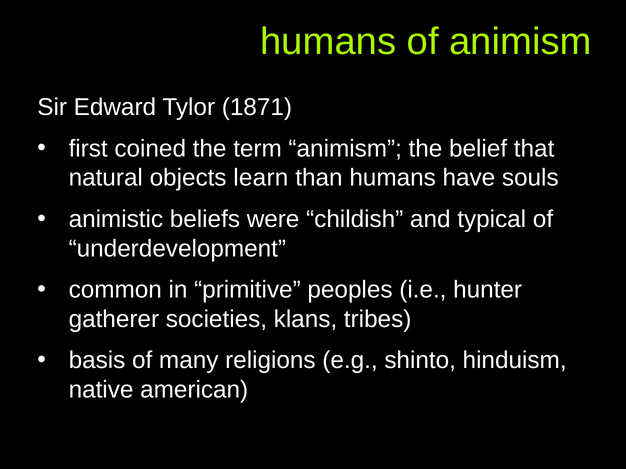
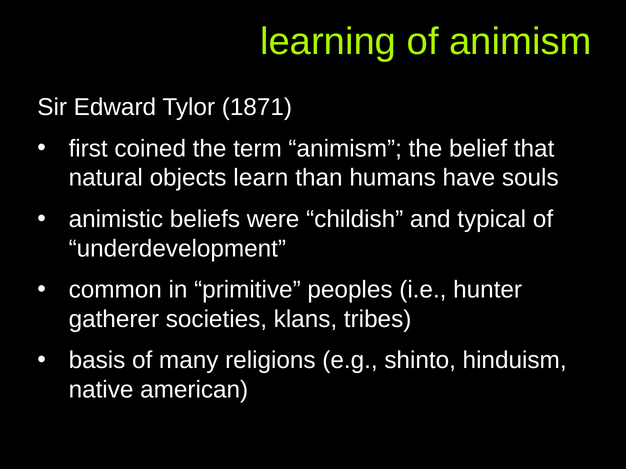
humans at (328, 41): humans -> learning
